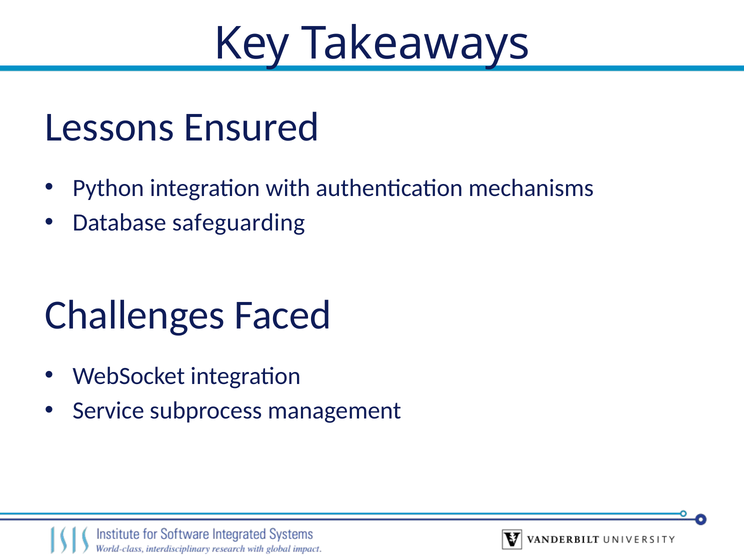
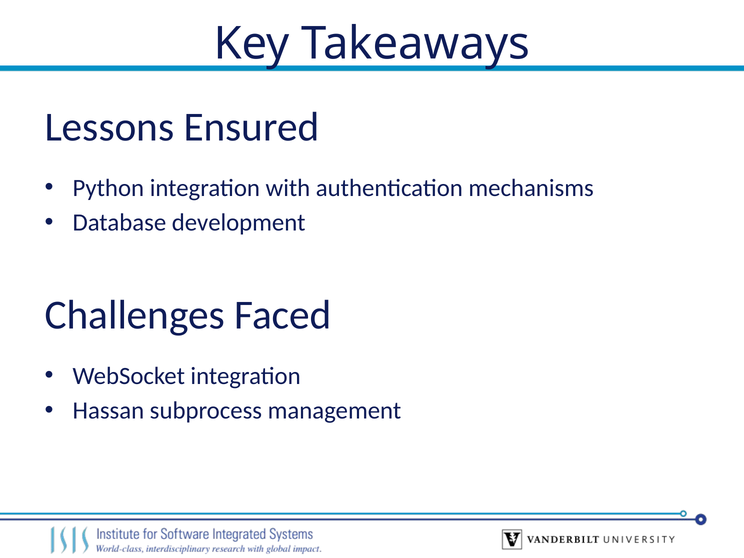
safeguarding: safeguarding -> development
Service: Service -> Hassan
